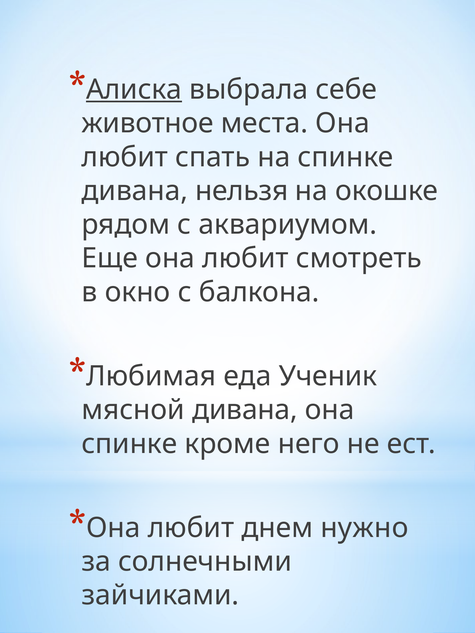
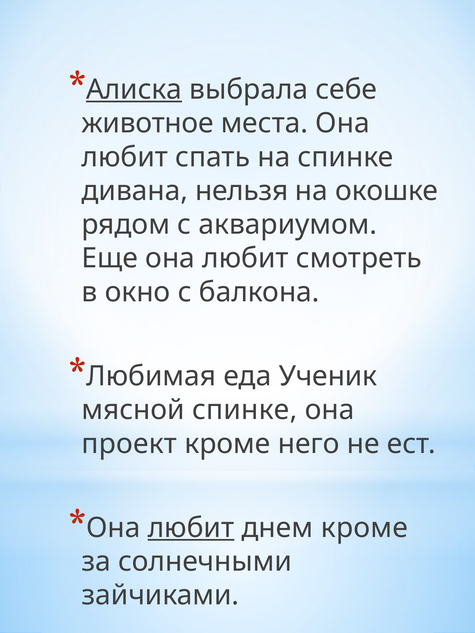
мясной дивана: дивана -> спинке
спинке at (129, 444): спинке -> проект
любит at (191, 528) underline: none -> present
днем нужно: нужно -> кроме
